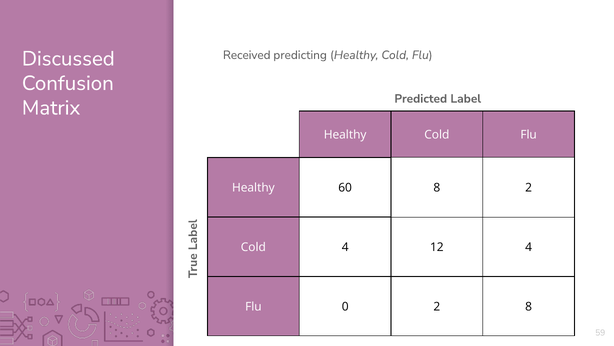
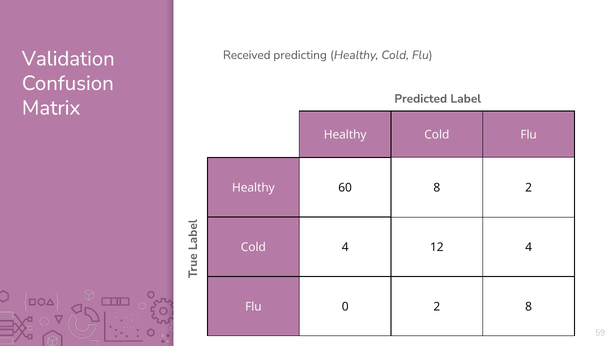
Discussed: Discussed -> Validation
